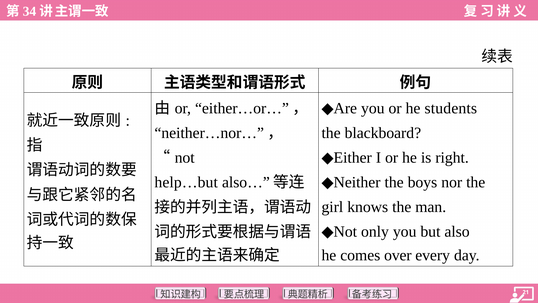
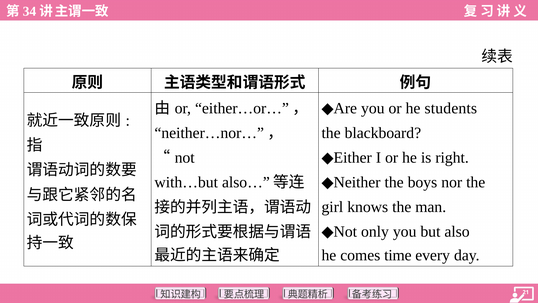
help…but: help…but -> with…but
over: over -> time
